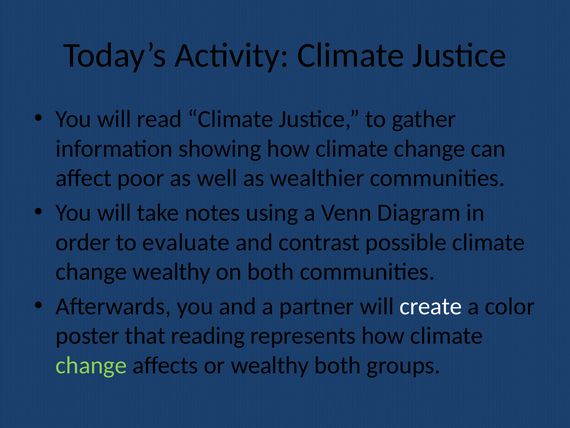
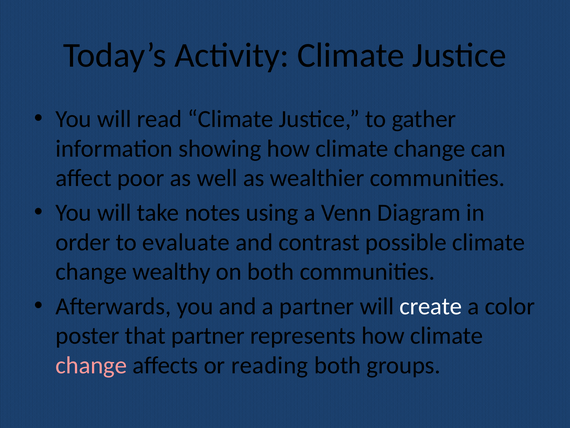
that reading: reading -> partner
change at (91, 365) colour: light green -> pink
or wealthy: wealthy -> reading
